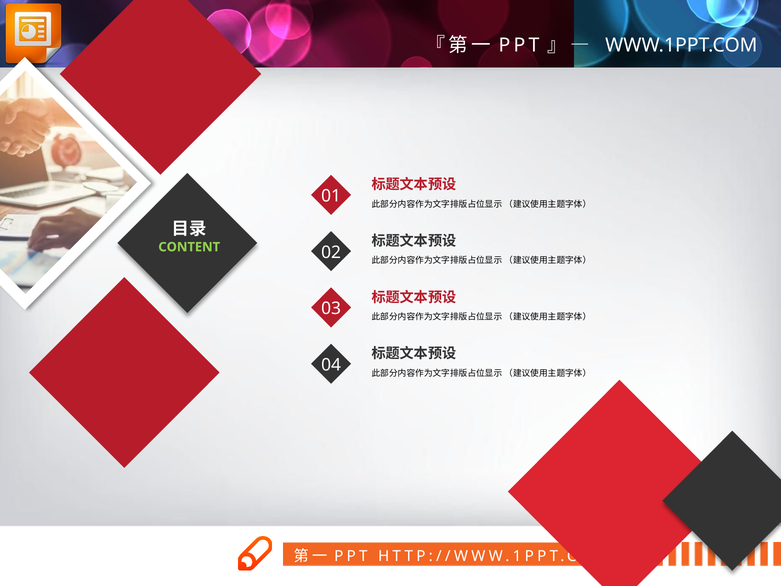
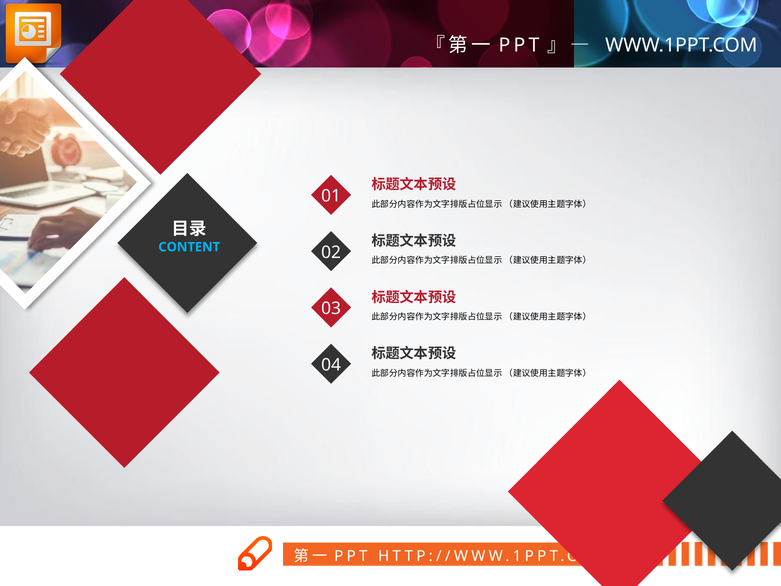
CONTENT colour: light green -> light blue
